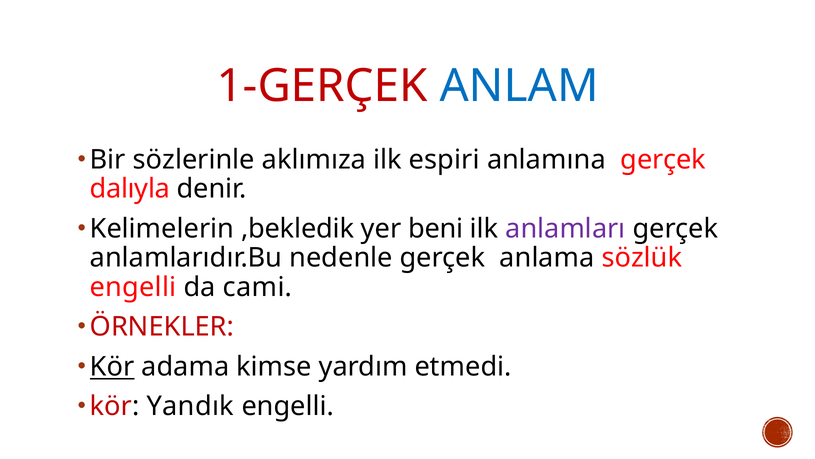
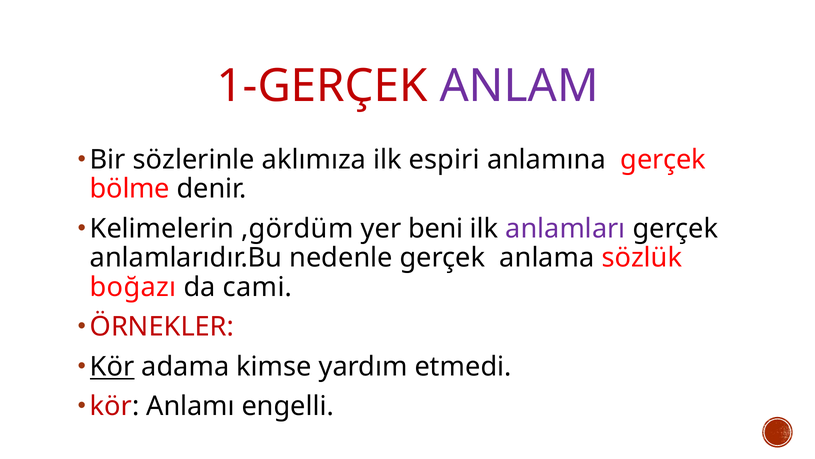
ANLAM colour: blue -> purple
dalıyla: dalıyla -> bölme
,bekledik: ,bekledik -> ,gördüm
engelli at (133, 287): engelli -> boğazı
Yandık: Yandık -> Anlamı
